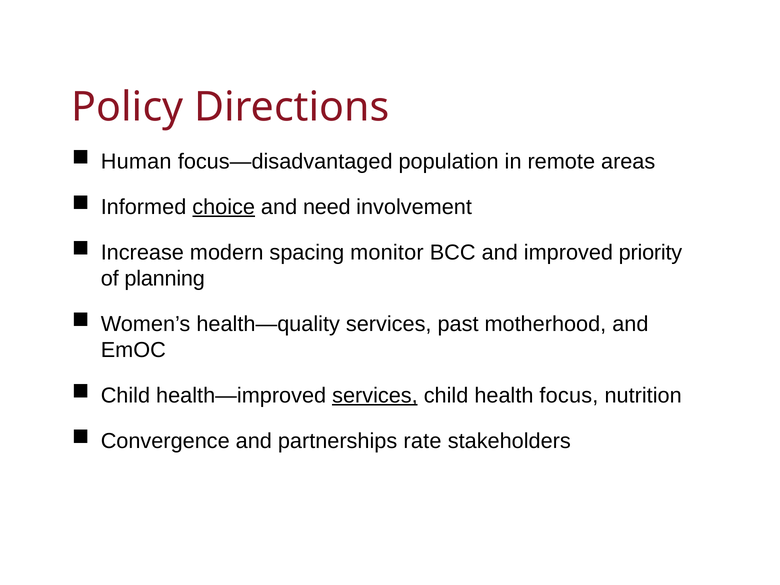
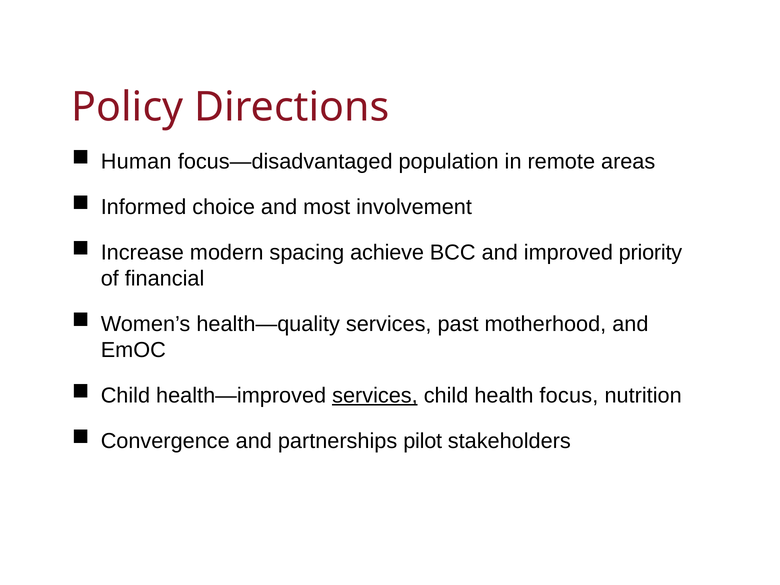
choice underline: present -> none
need: need -> most
monitor: monitor -> achieve
planning: planning -> financial
rate: rate -> pilot
